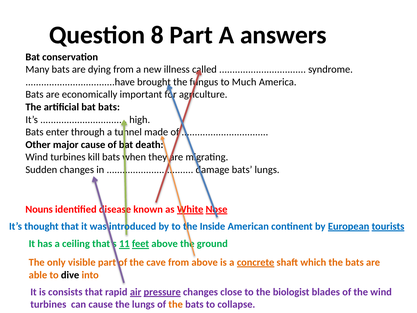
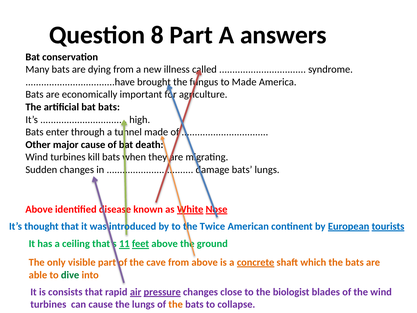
to Much: Much -> Made
Nouns at (39, 209): Nouns -> Above
Inside: Inside -> Twice
dive colour: black -> green
